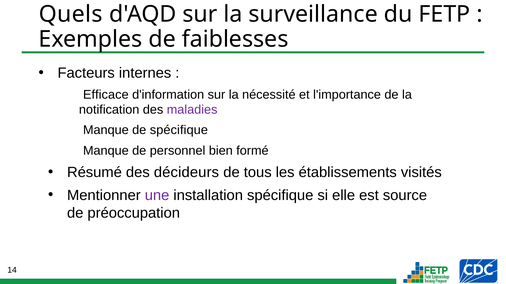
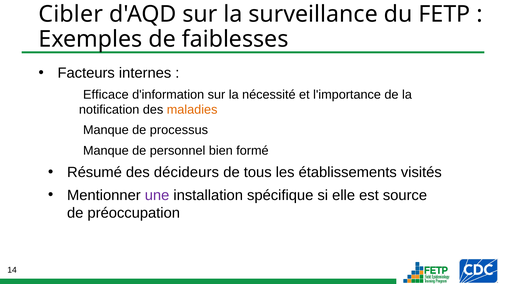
Quels: Quels -> Cibler
maladies colour: purple -> orange
de spécifique: spécifique -> processus
